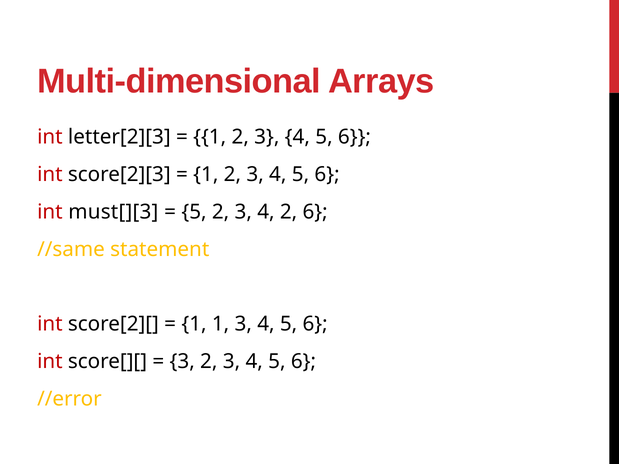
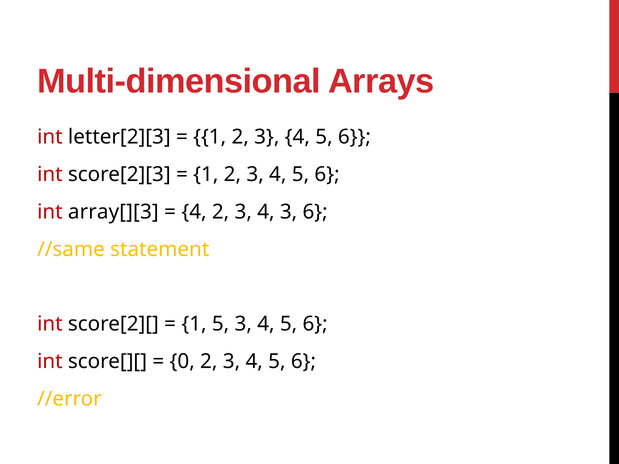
must[][3: must[][3 -> array[][3
5 at (194, 212): 5 -> 4
4 2: 2 -> 3
1 1: 1 -> 5
3 at (182, 362): 3 -> 0
